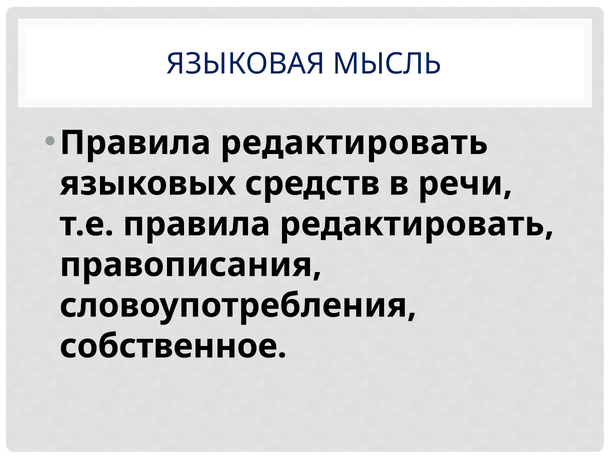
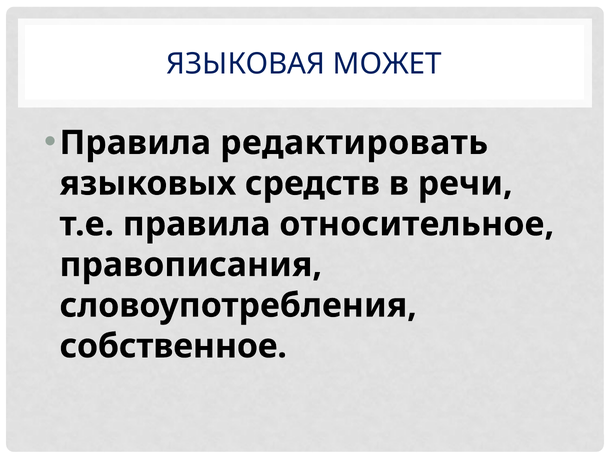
МЫСЛЬ: МЫСЛЬ -> МОЖЕТ
т.е правила редактировать: редактировать -> относительное
